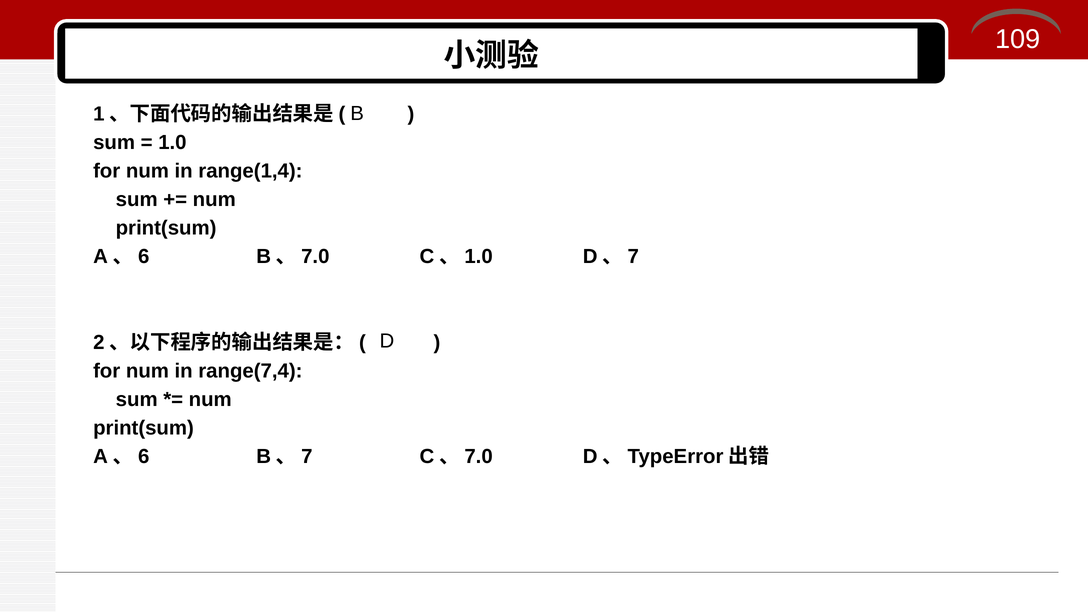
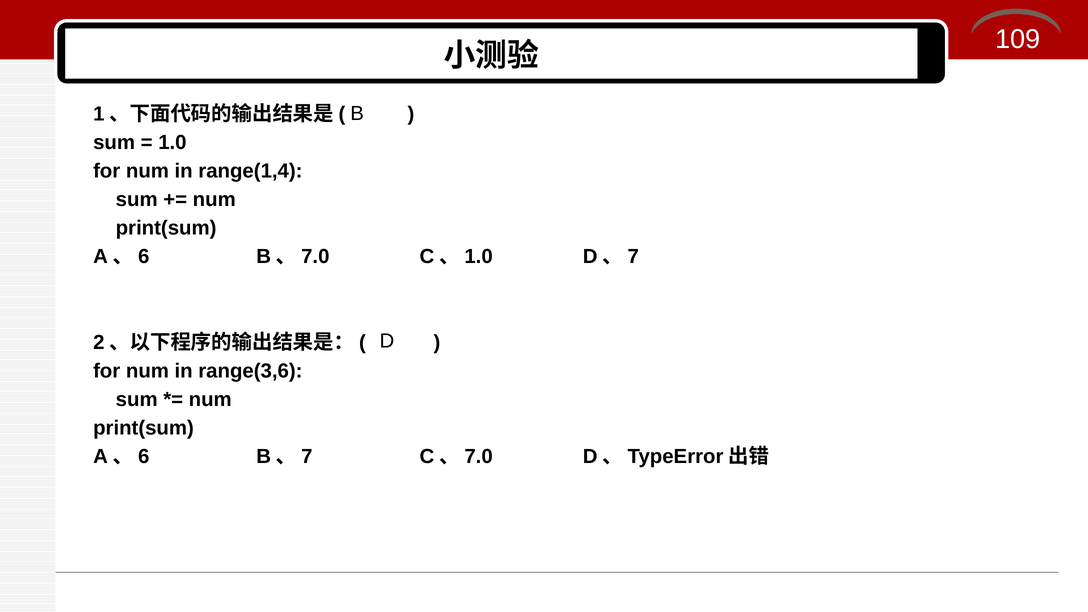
range(7,4: range(7,4 -> range(3,6
